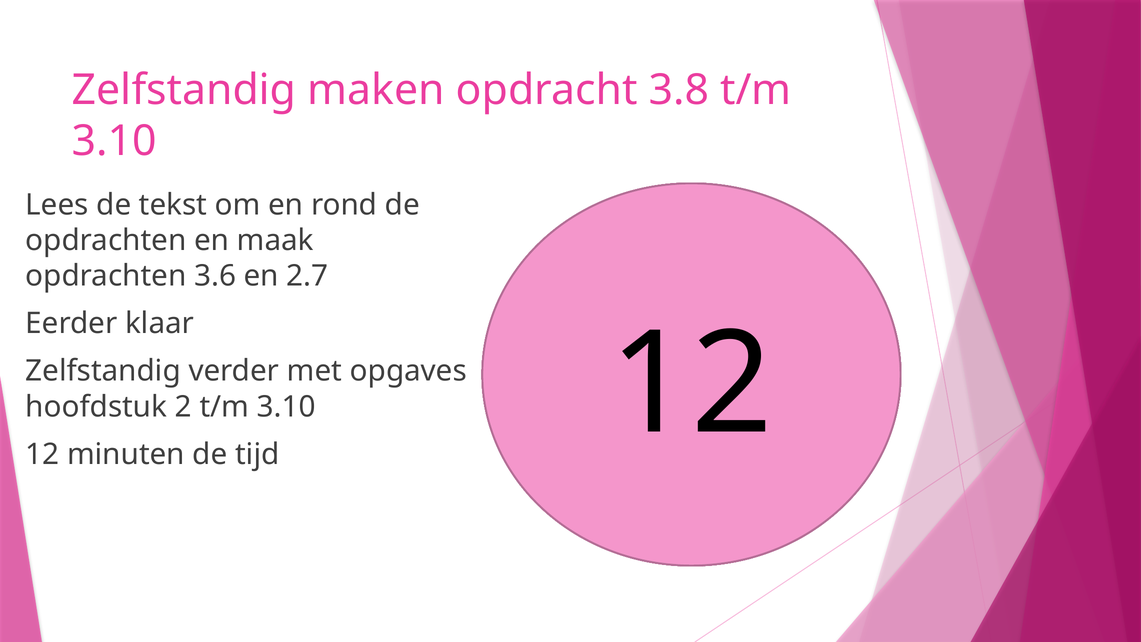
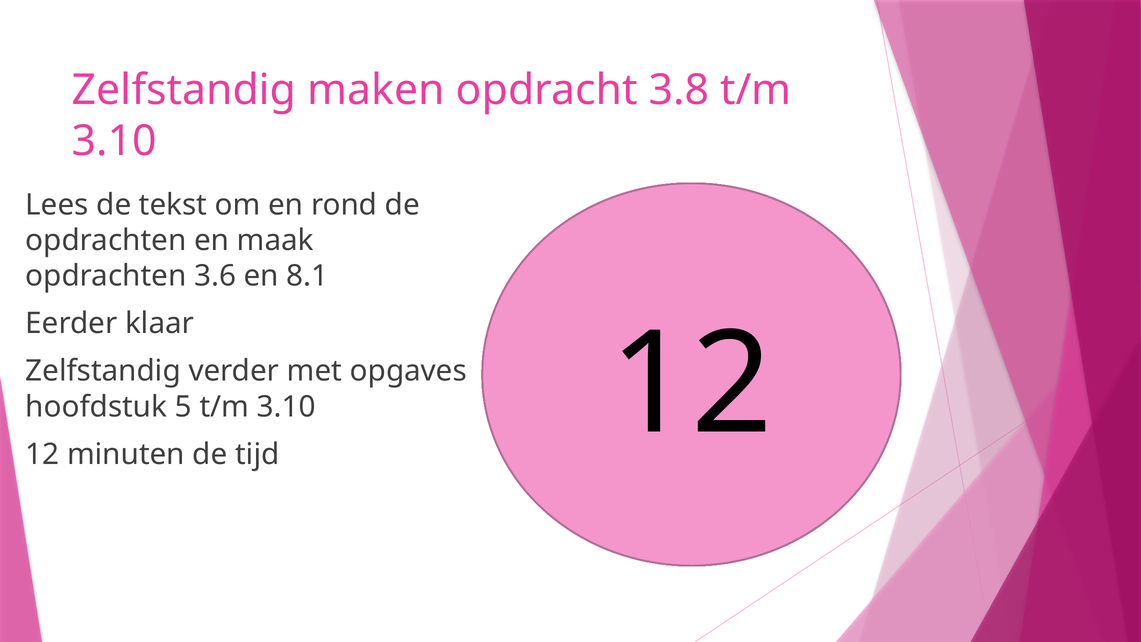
2.7: 2.7 -> 8.1
2: 2 -> 5
